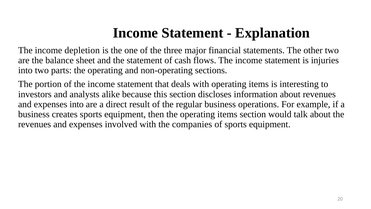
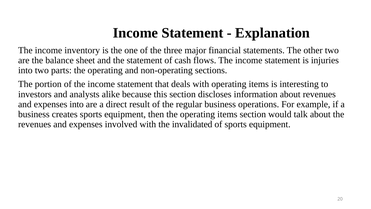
depletion: depletion -> inventory
companies: companies -> invalidated
